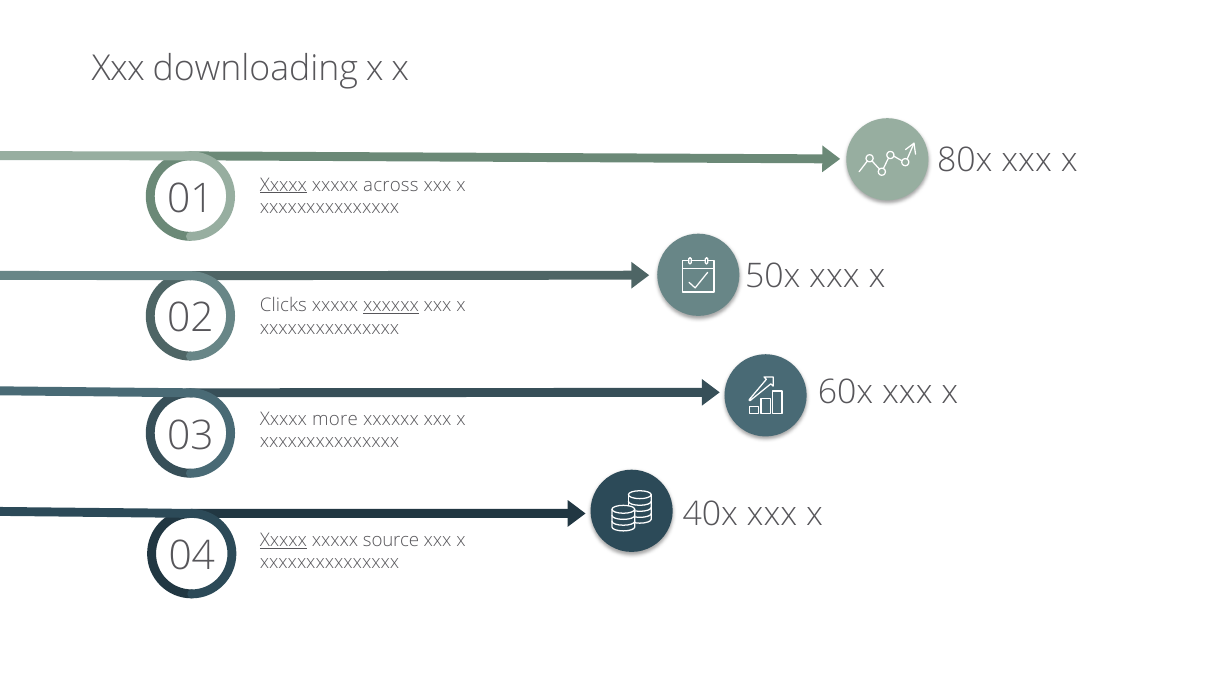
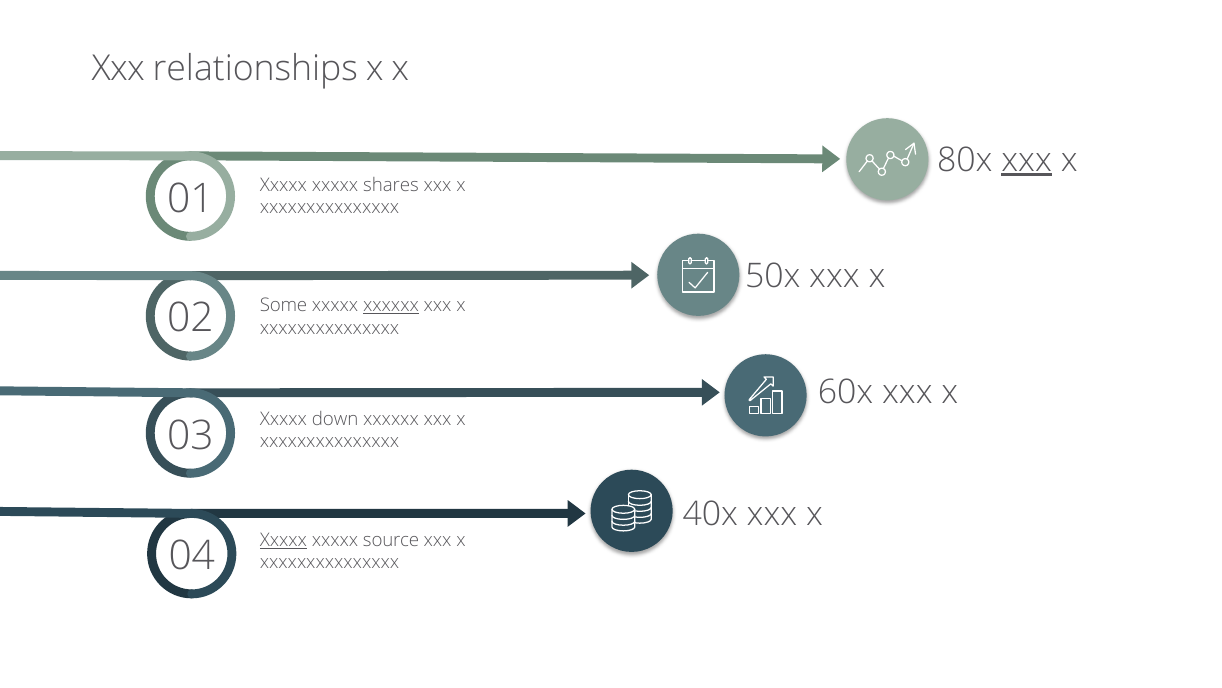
downloading: downloading -> relationships
xxx at (1027, 160) underline: none -> present
Xxxxx at (283, 185) underline: present -> none
across: across -> shares
Clicks: Clicks -> Some
more: more -> down
